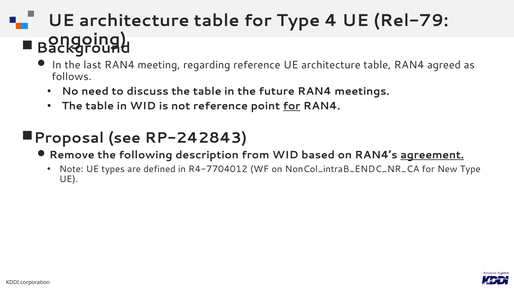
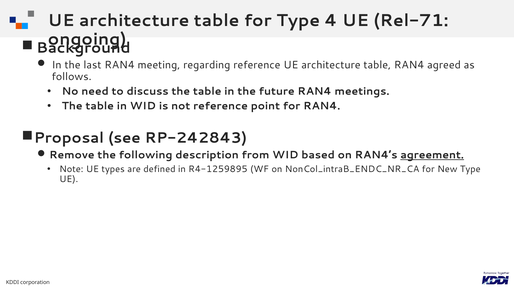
Rel-79: Rel-79 -> Rel-71
for at (292, 106) underline: present -> none
R4-7704012: R4-7704012 -> R4-1259895
